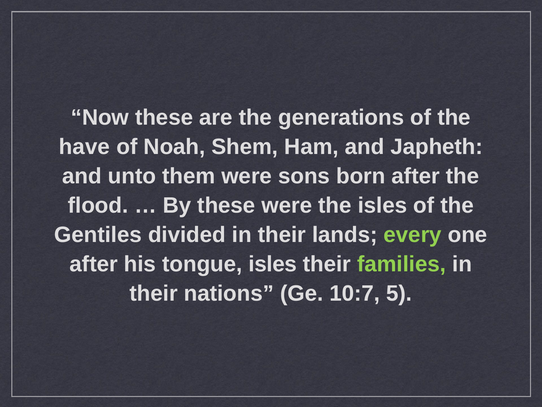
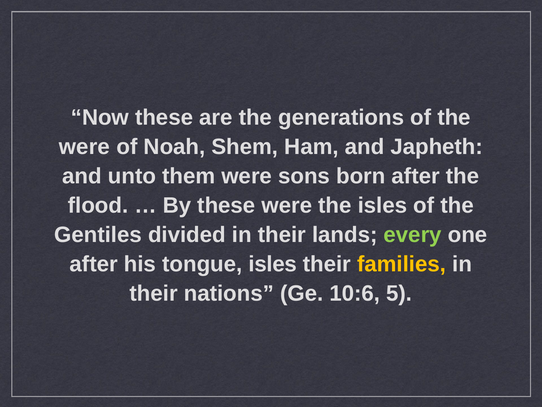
have at (84, 147): have -> were
families colour: light green -> yellow
10:7: 10:7 -> 10:6
